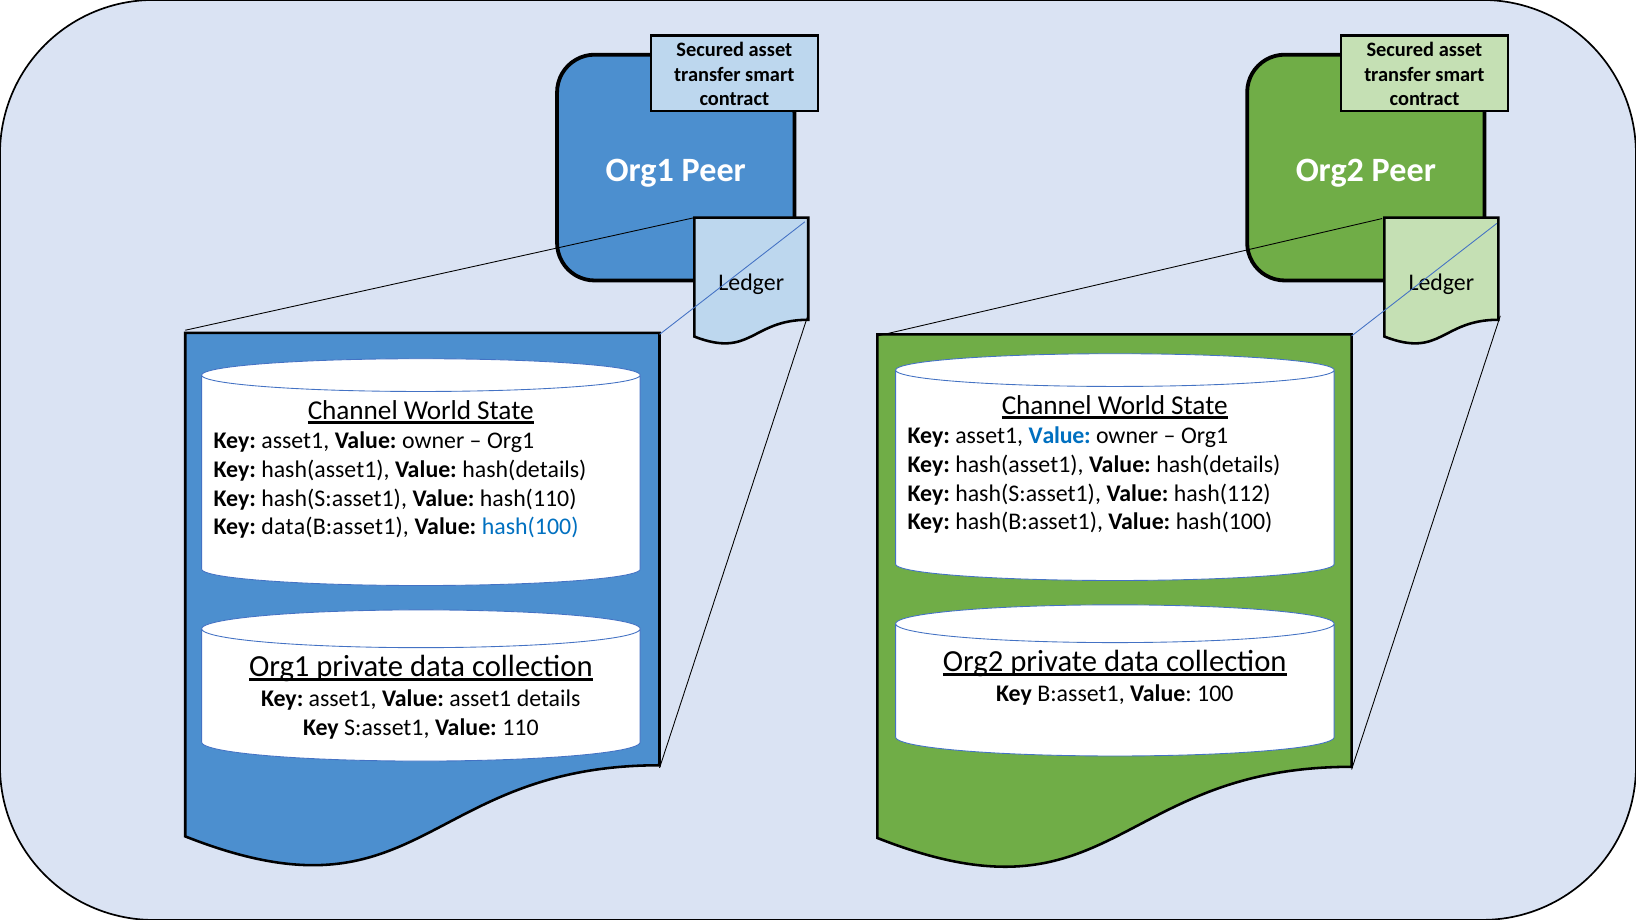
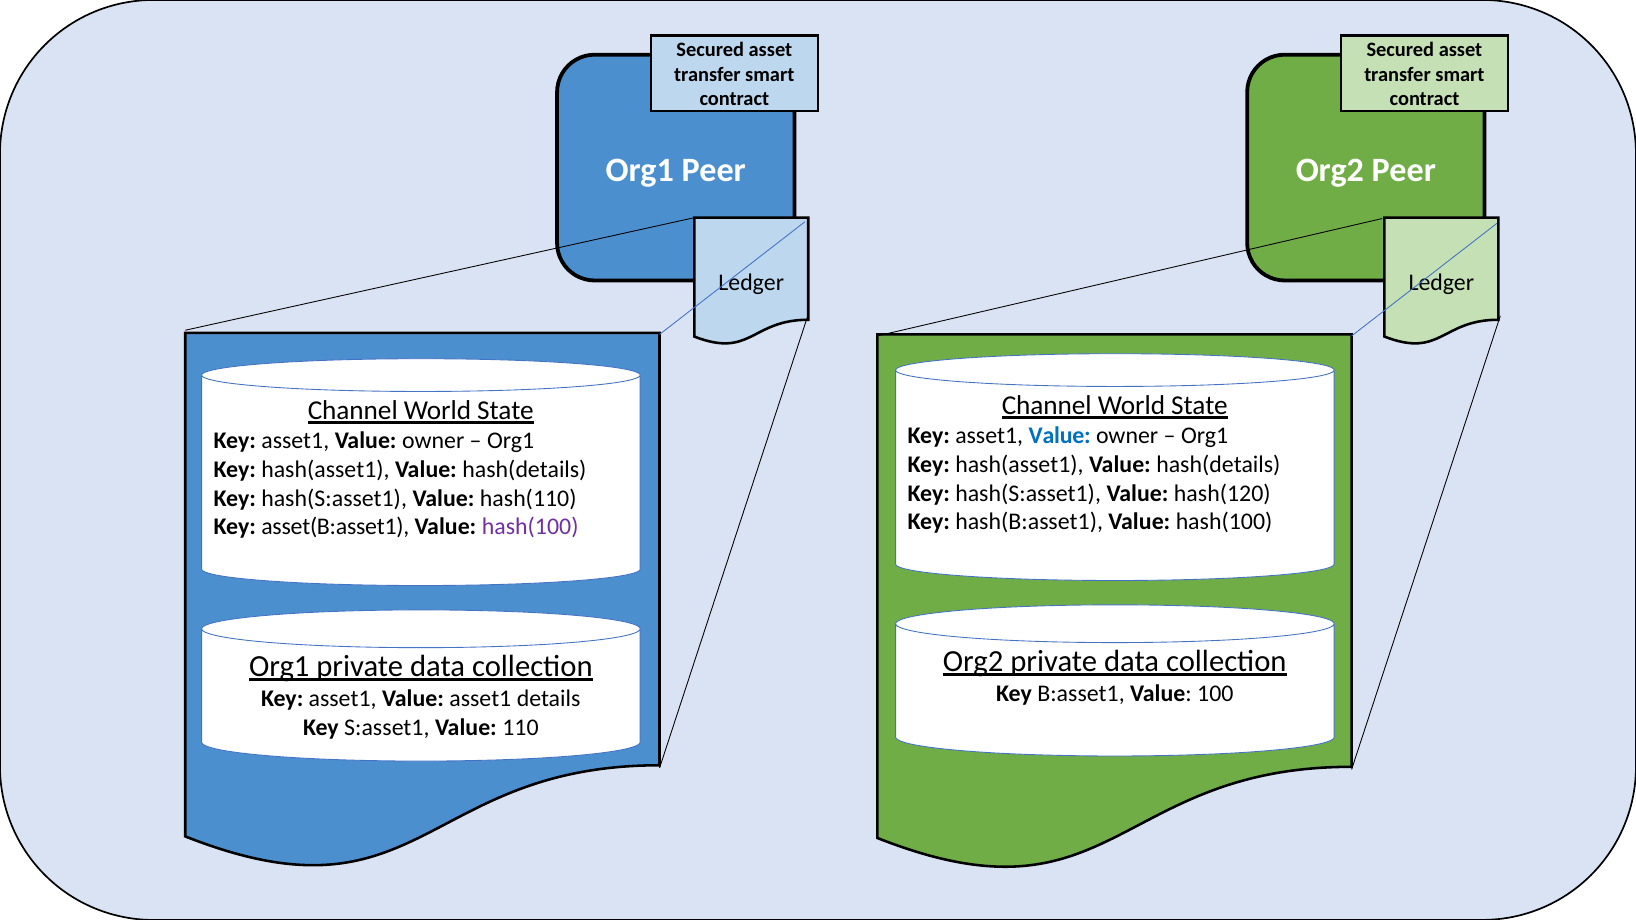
hash(112: hash(112 -> hash(120
data(B:asset1: data(B:asset1 -> asset(B:asset1
hash(100 at (530, 527) colour: blue -> purple
